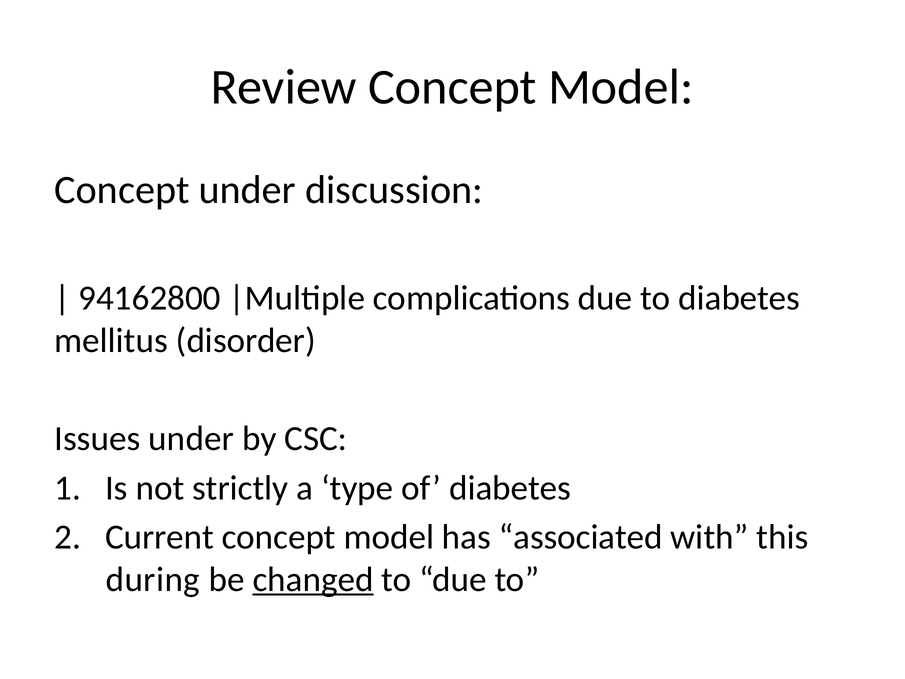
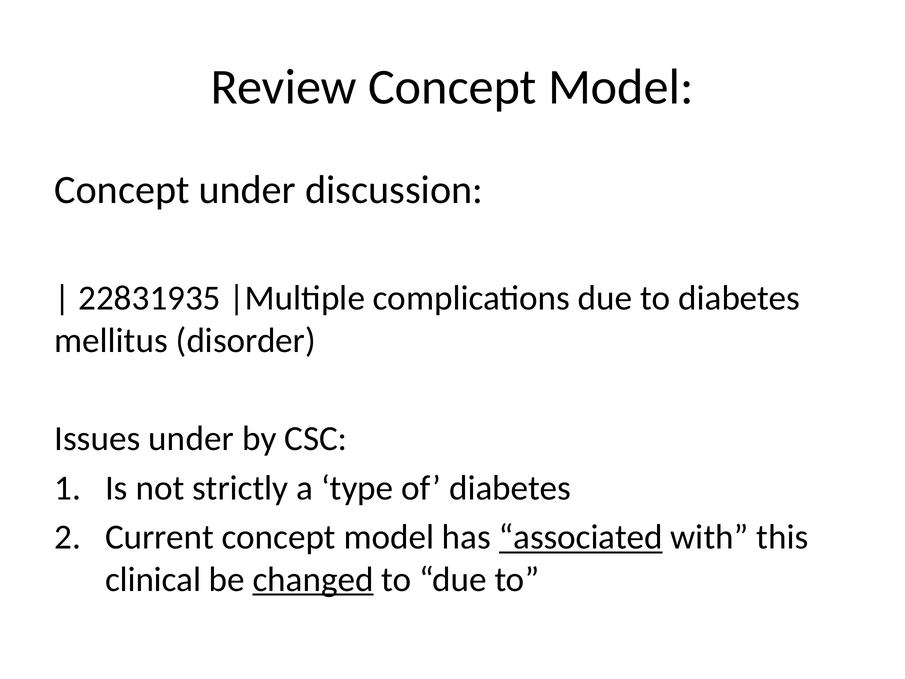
94162800: 94162800 -> 22831935
associated underline: none -> present
during: during -> clinical
